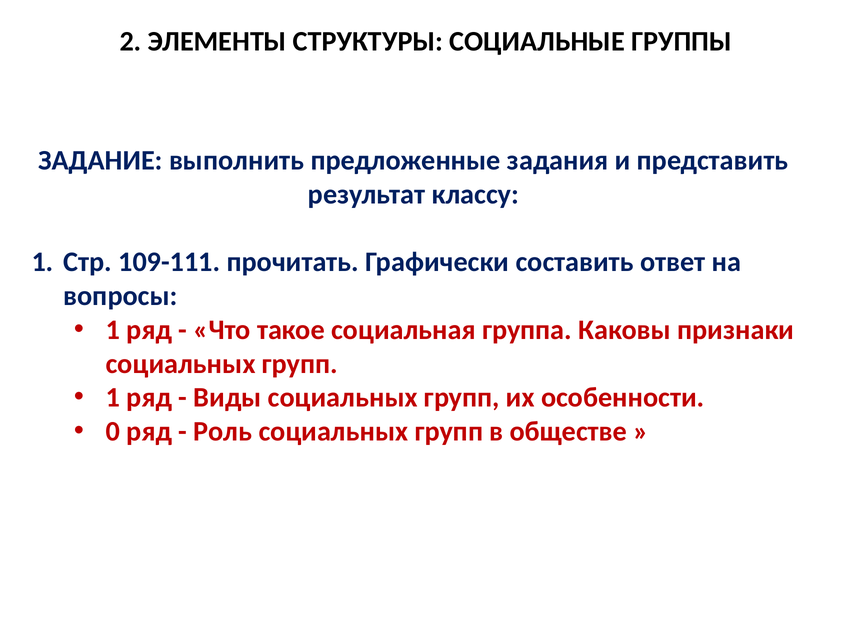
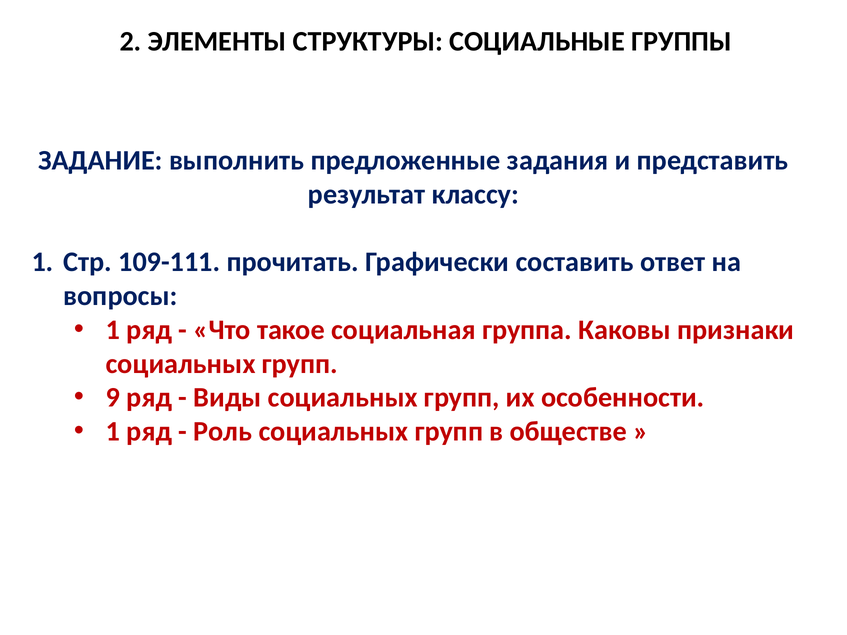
1 at (113, 398): 1 -> 9
0 at (113, 432): 0 -> 1
